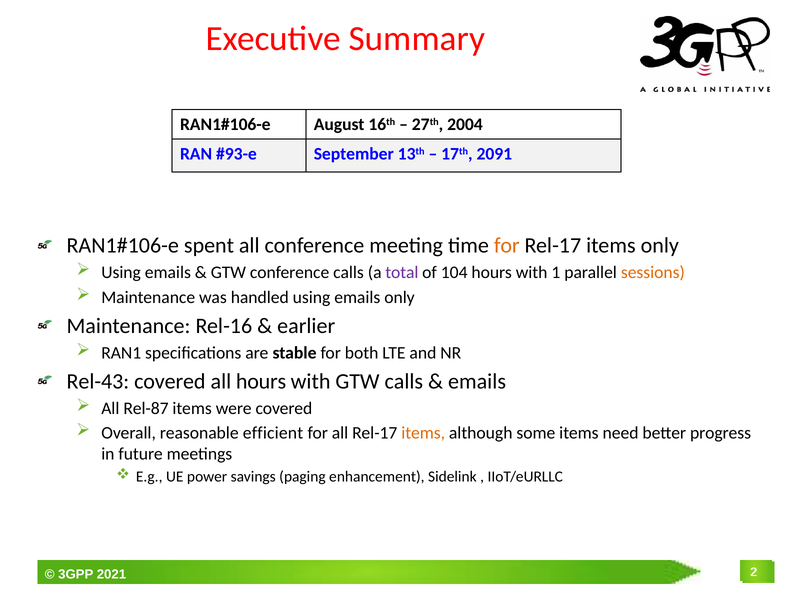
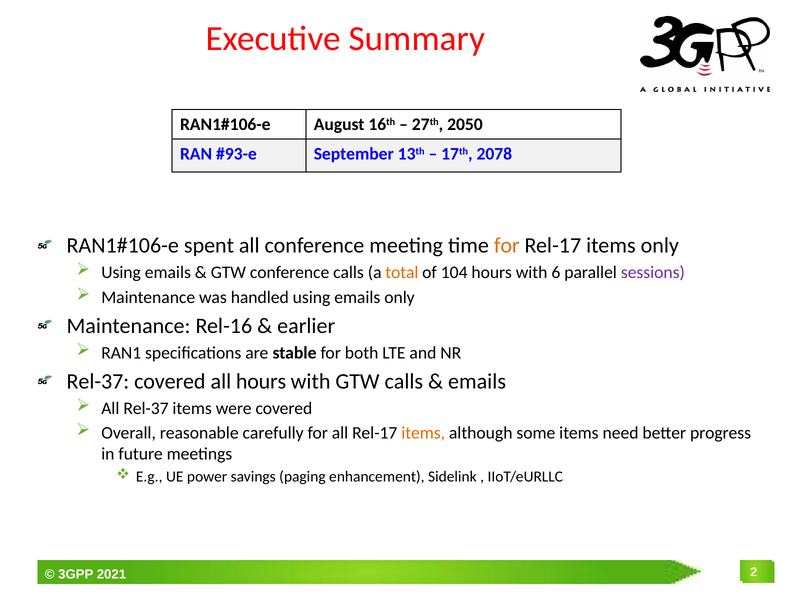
2004: 2004 -> 2050
2091: 2091 -> 2078
total colour: purple -> orange
1: 1 -> 6
sessions colour: orange -> purple
Rel-43 at (98, 381): Rel-43 -> Rel-37
All Rel-87: Rel-87 -> Rel-37
efficient: efficient -> carefully
